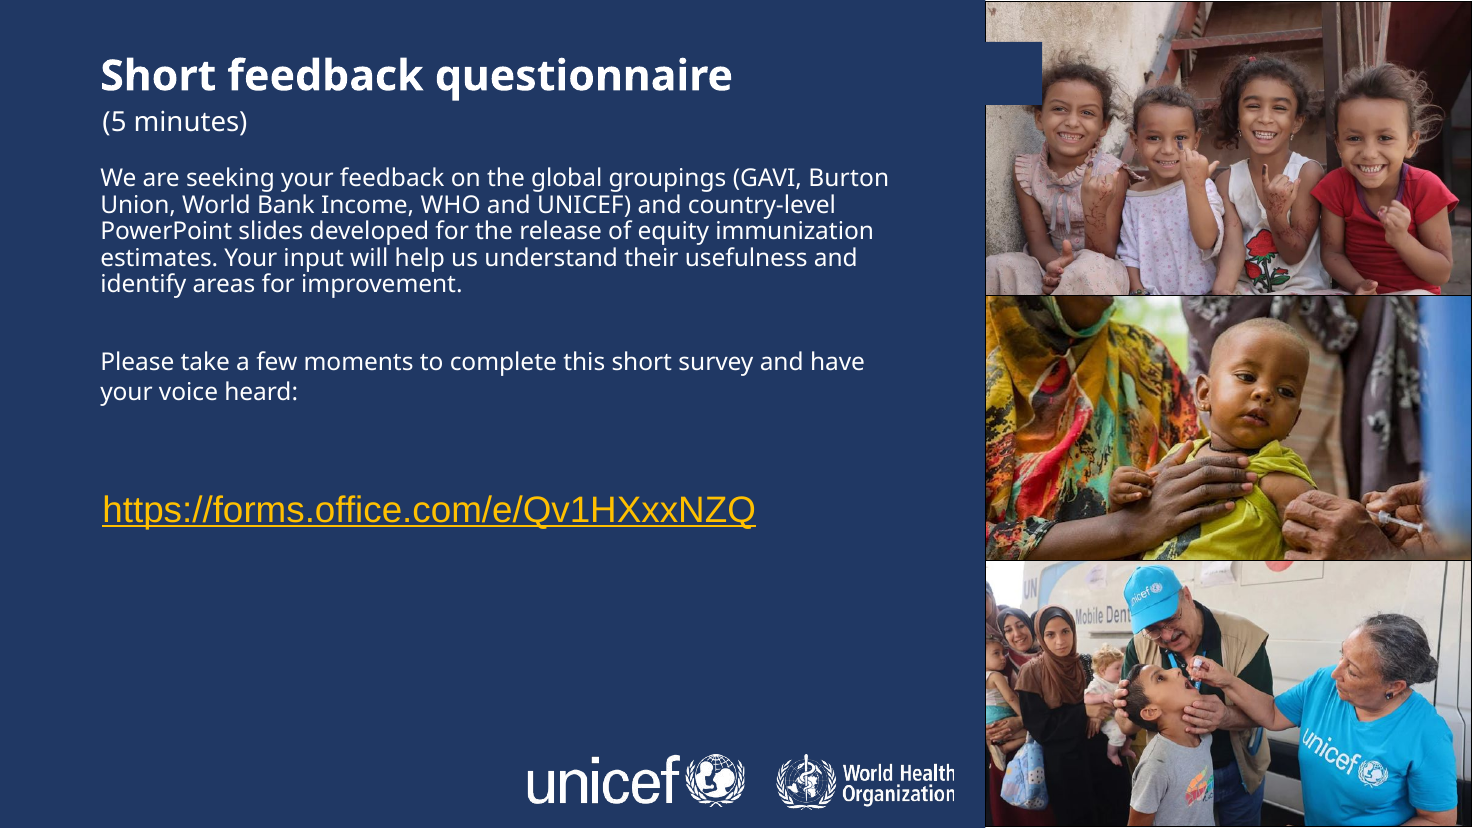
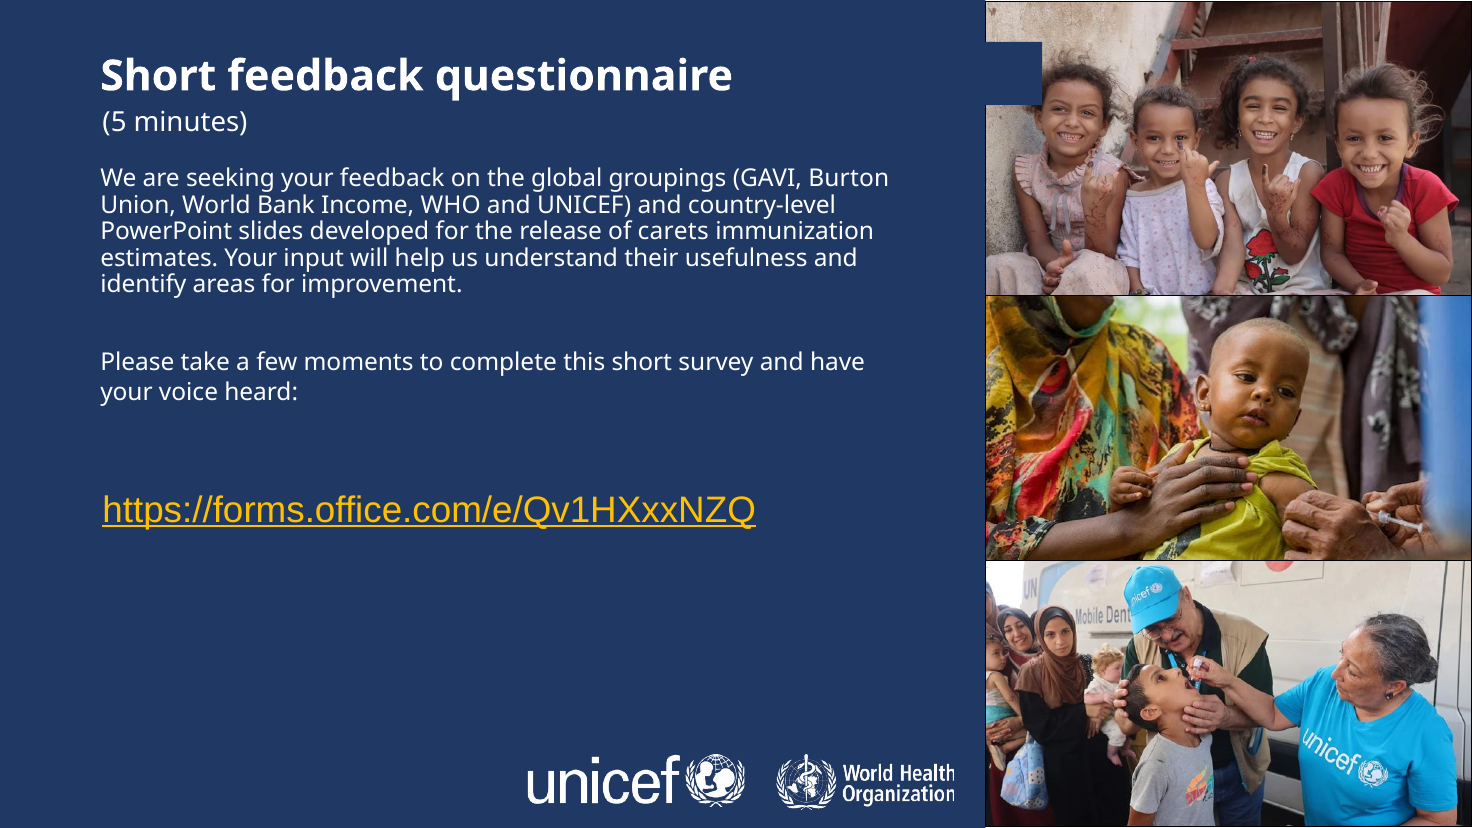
equity: equity -> carets
